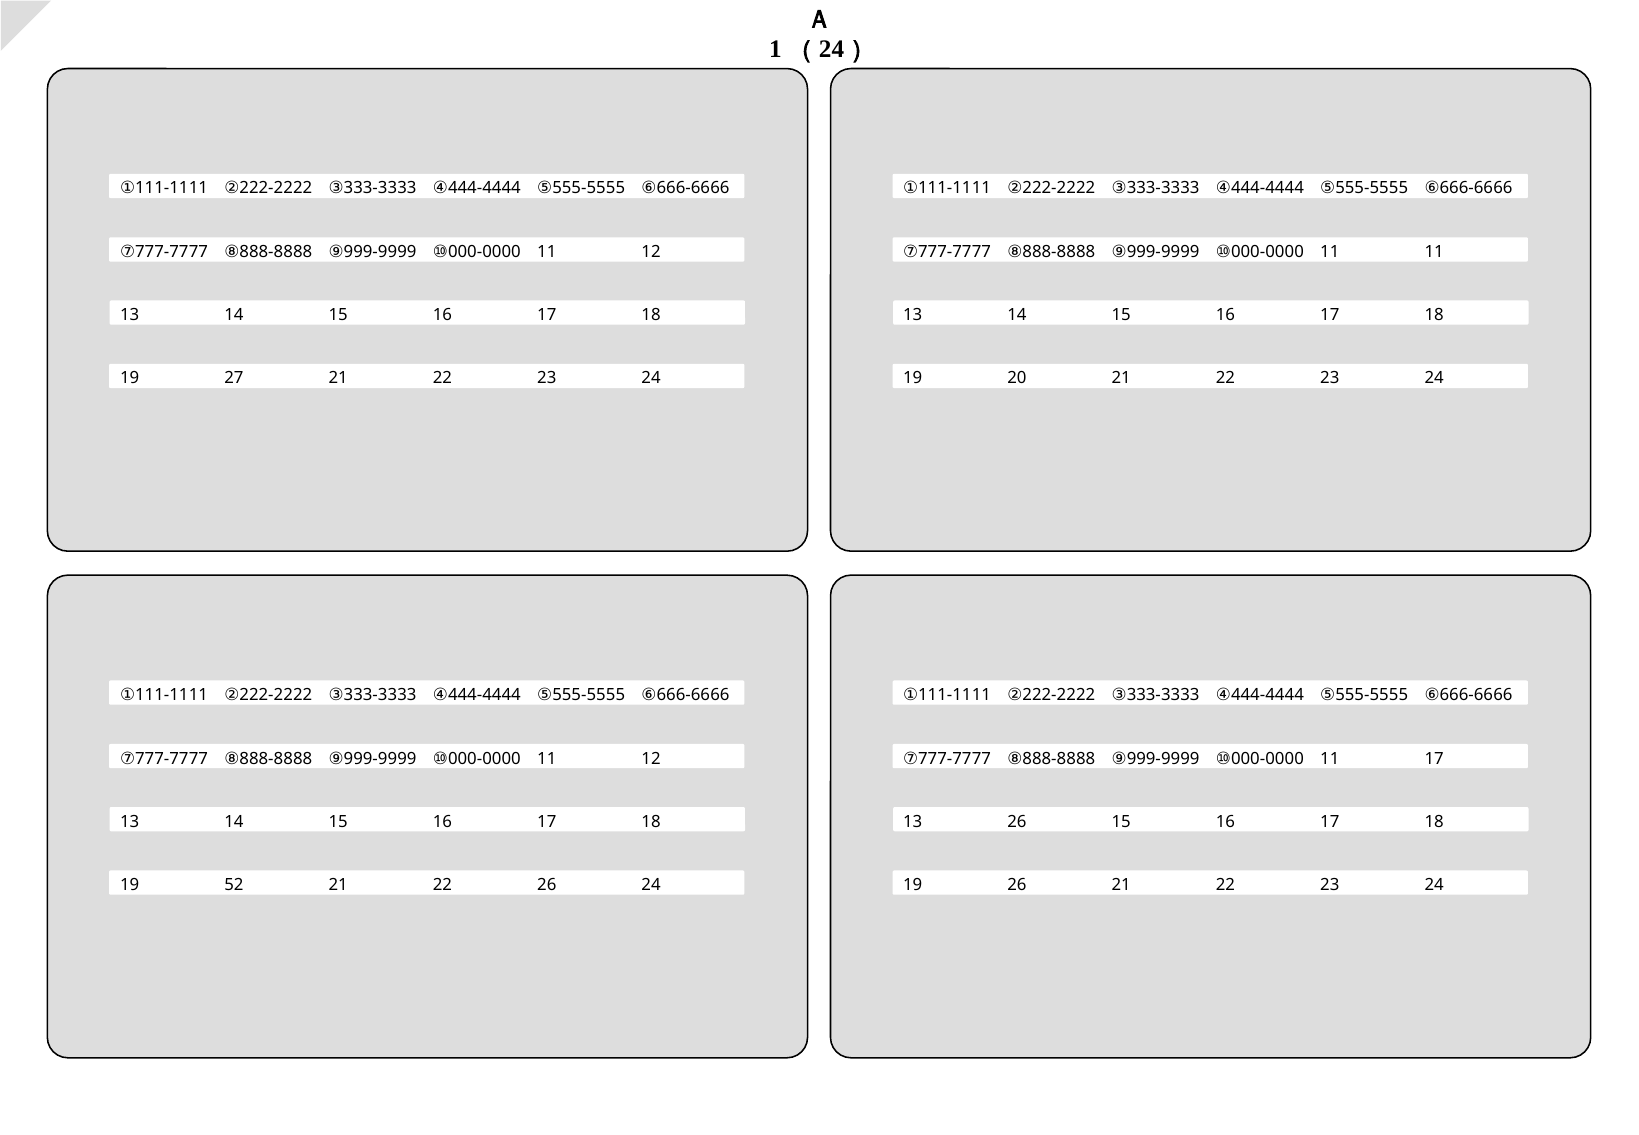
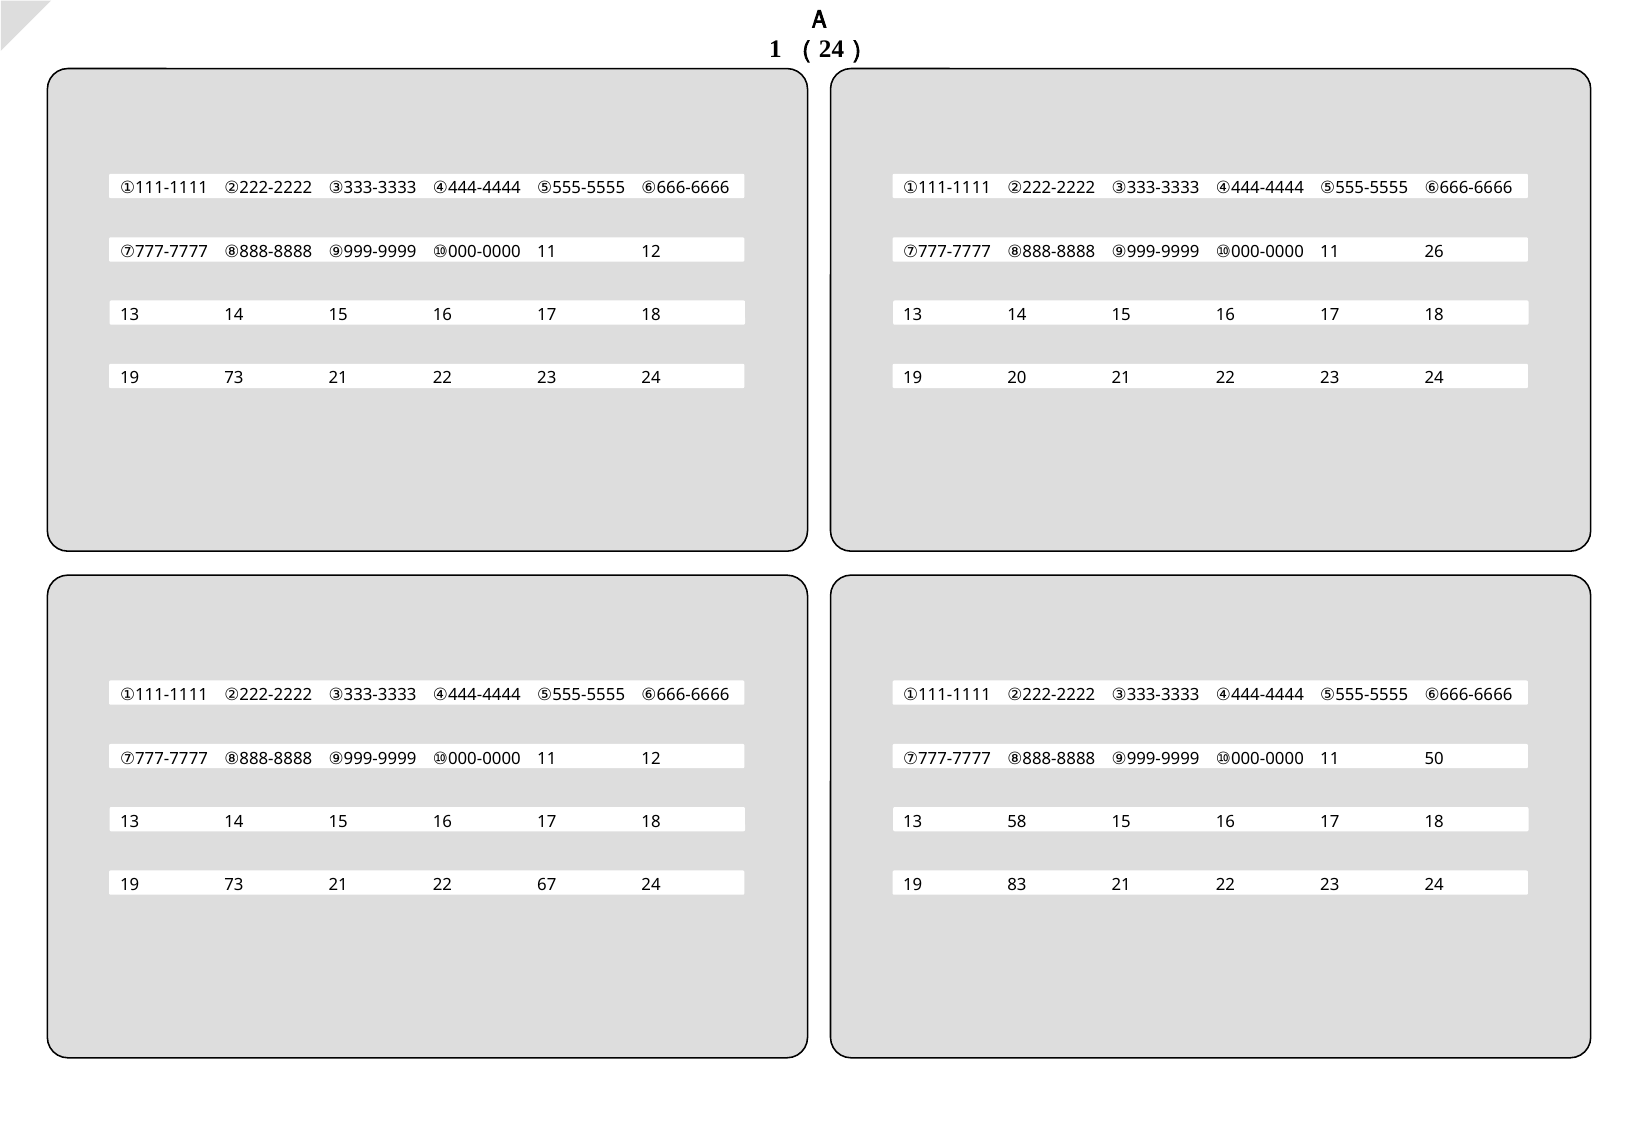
11 11: 11 -> 26
27 at (234, 378): 27 -> 73
11 17: 17 -> 50
13 26: 26 -> 58
52 at (234, 885): 52 -> 73
22 26: 26 -> 67
19 26: 26 -> 83
